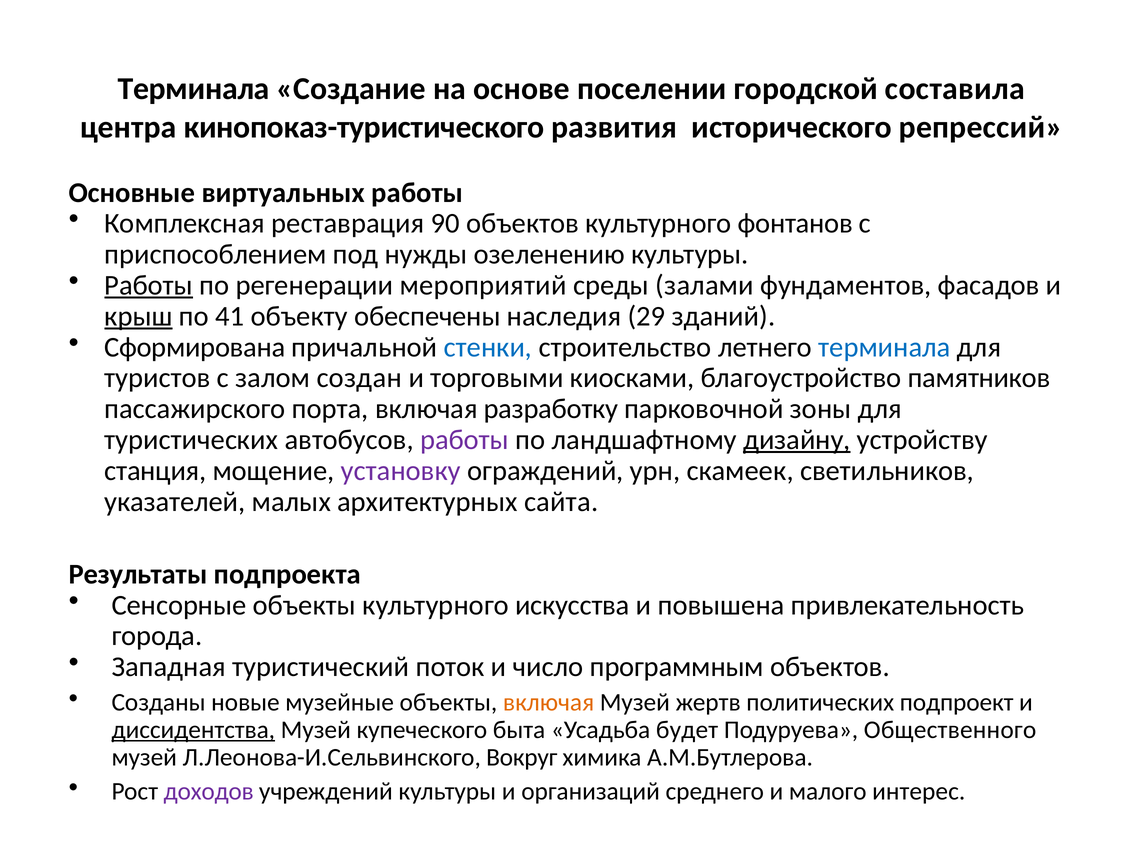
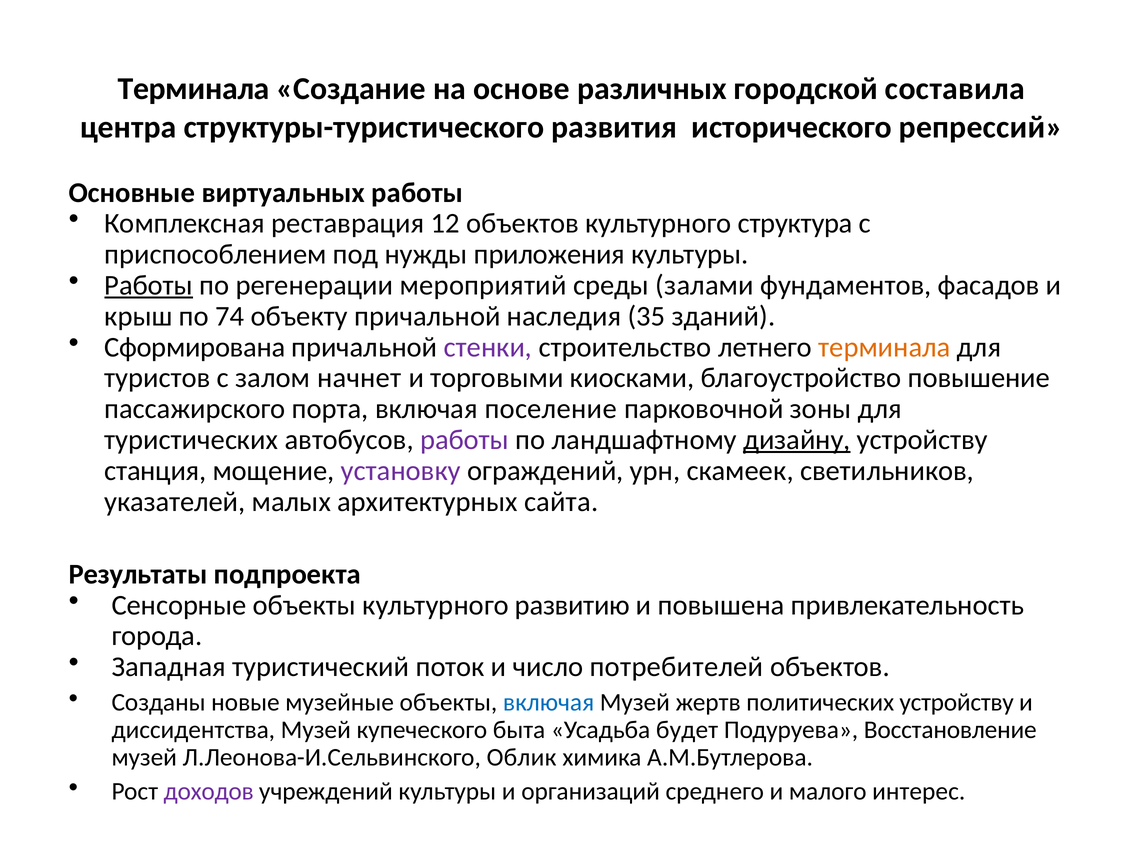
поселении: поселении -> различных
кинопоказ-туристического: кинопоказ-туристического -> структуры-туристического
90: 90 -> 12
фонтанов: фонтанов -> структура
озеленению: озеленению -> приложения
крыш underline: present -> none
41: 41 -> 74
объекту обеспечены: обеспечены -> причальной
29: 29 -> 35
стенки colour: blue -> purple
терминала at (884, 347) colour: blue -> orange
создан: создан -> начнет
памятников: памятников -> повышение
разработку: разработку -> поселение
искусства: искусства -> развитию
программным: программным -> потребителей
включая at (549, 702) colour: orange -> blue
политических подпроект: подпроект -> устройству
диссидентства underline: present -> none
Общественного: Общественного -> Восстановление
Вокруг: Вокруг -> Облик
